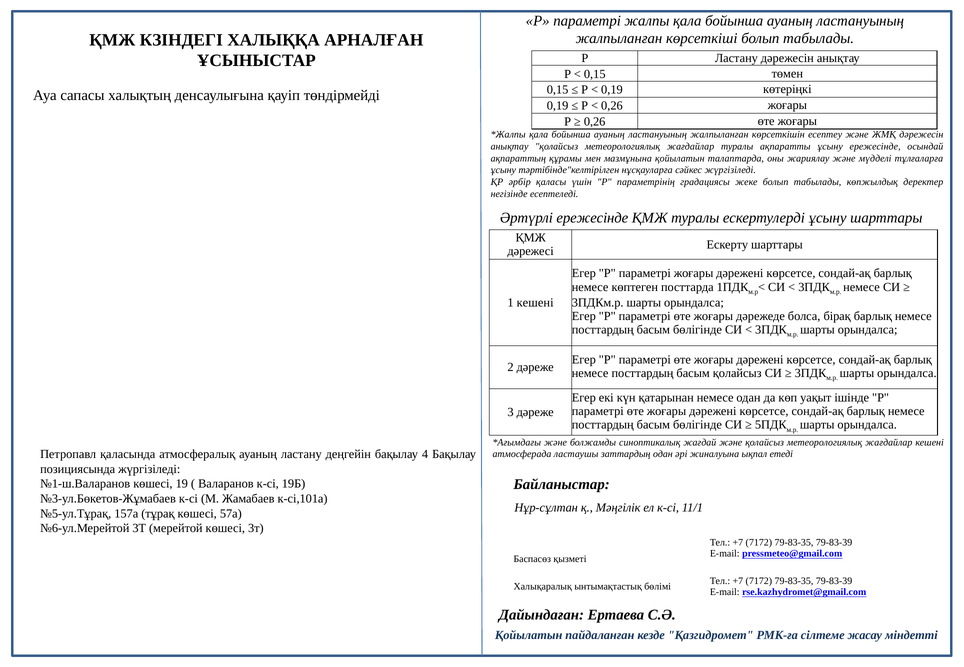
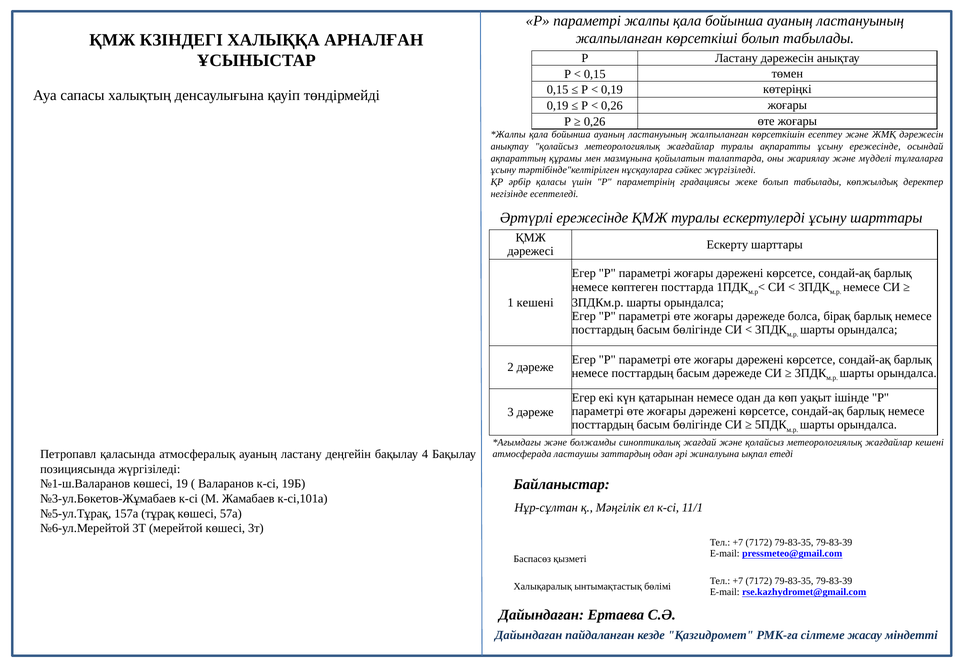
басым қолайсыз: қолайсыз -> дәрежеде
Қойылатын at (529, 636): Қойылатын -> Дайындаған
